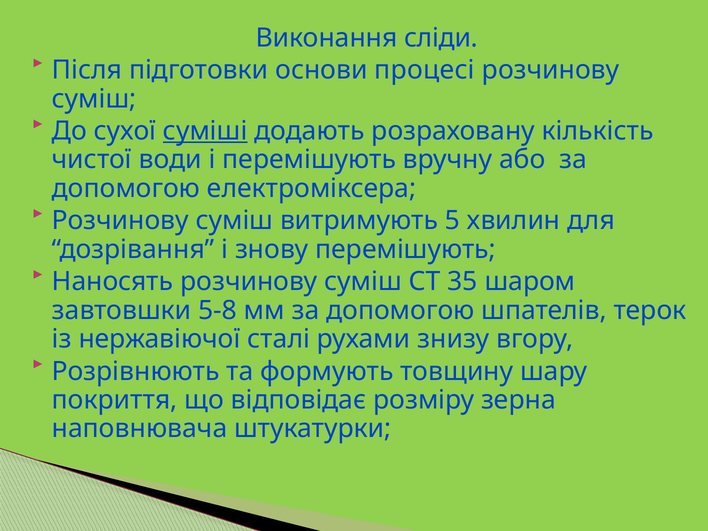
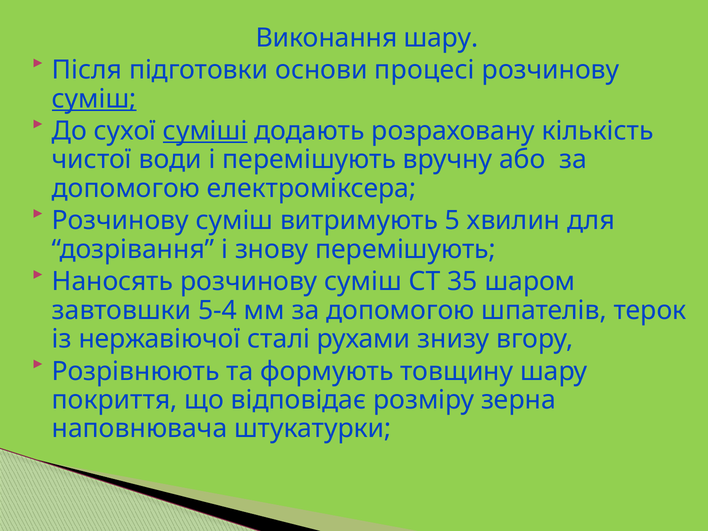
Виконання сліди: сліди -> шару
суміш at (94, 99) underline: none -> present
5-8: 5-8 -> 5-4
